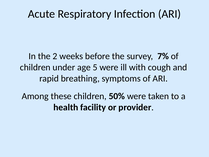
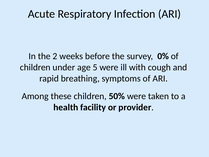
7%: 7% -> 0%
